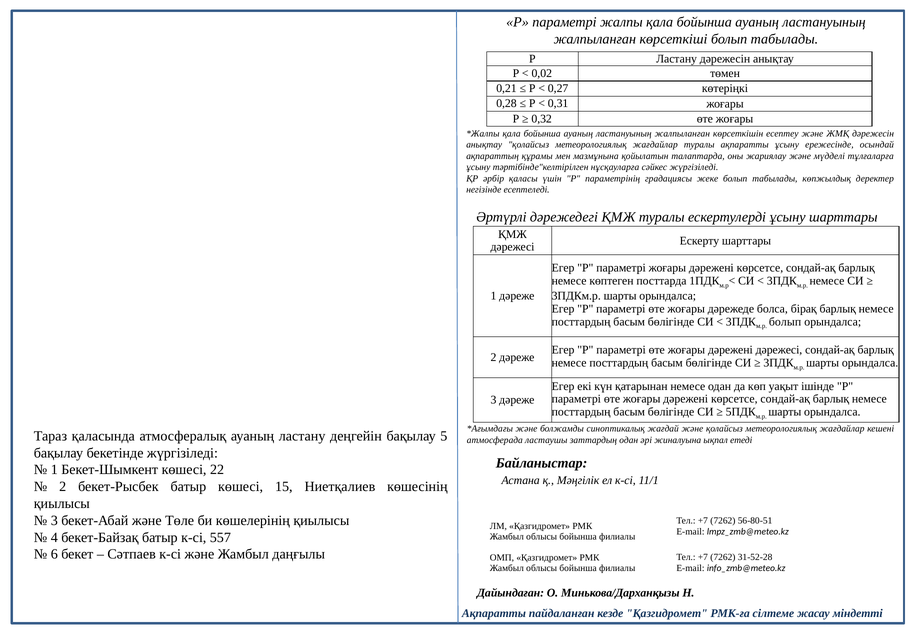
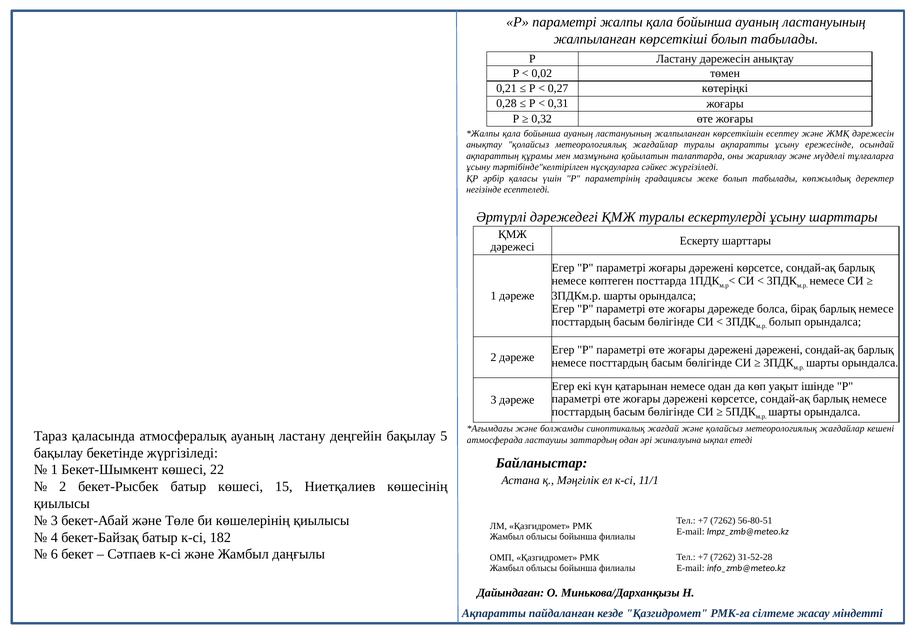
дәрежені дәрежесі: дәрежесі -> дәрежені
557: 557 -> 182
